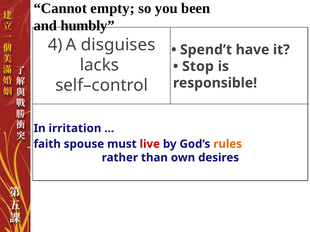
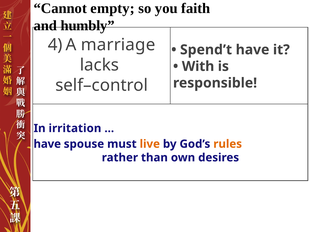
been: been -> faith
disguises: disguises -> marriage
Stop: Stop -> With
faith at (47, 144): faith -> have
live colour: red -> orange
